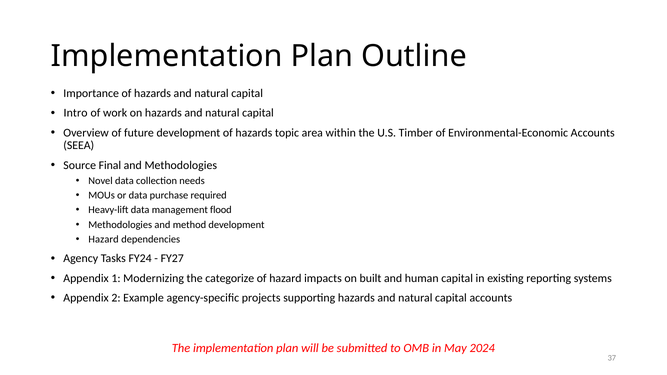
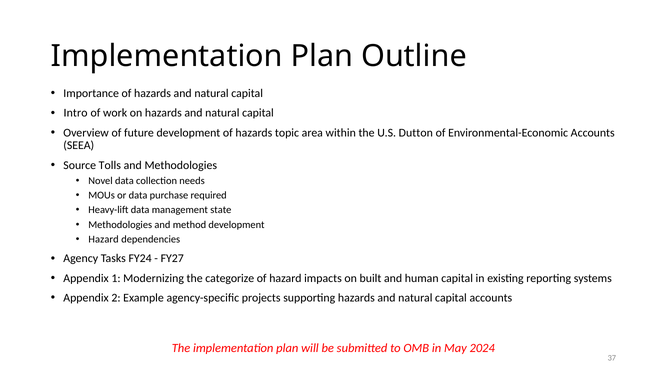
Timber: Timber -> Dutton
Final: Final -> Tolls
flood: flood -> state
